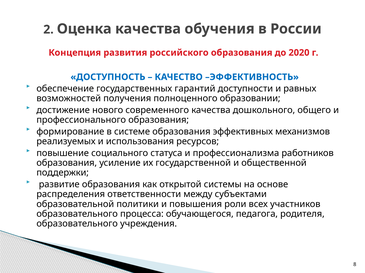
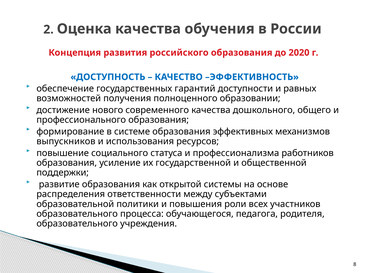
реализуемых: реализуемых -> выпускников
